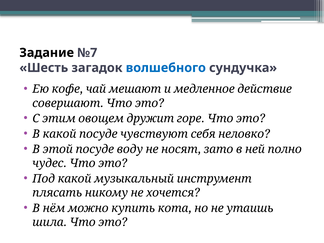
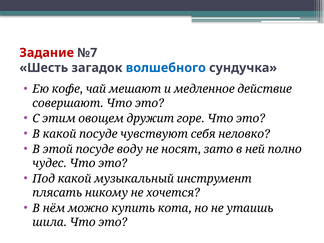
Задание colour: black -> red
